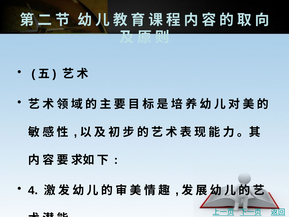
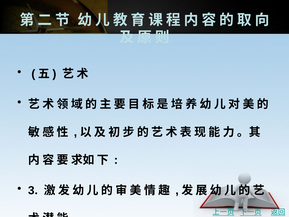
4 at (33, 190): 4 -> 3
